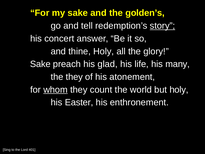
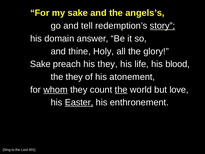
golden’s: golden’s -> angels’s
concert: concert -> domain
his glad: glad -> they
many: many -> blood
the at (121, 90) underline: none -> present
but holy: holy -> love
Easter underline: none -> present
